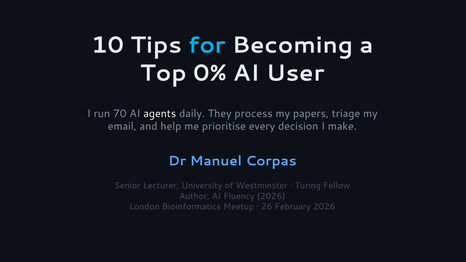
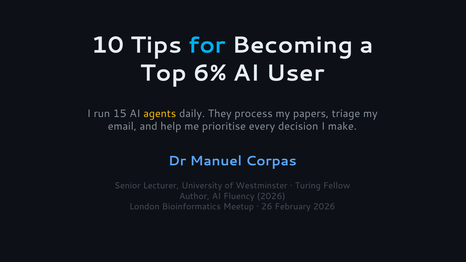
0%: 0% -> 6%
70: 70 -> 15
agents colour: white -> yellow
